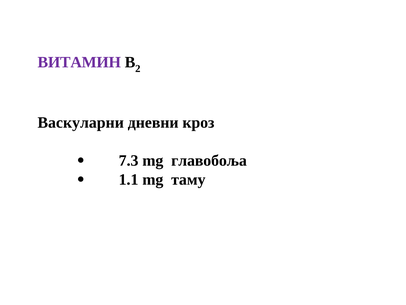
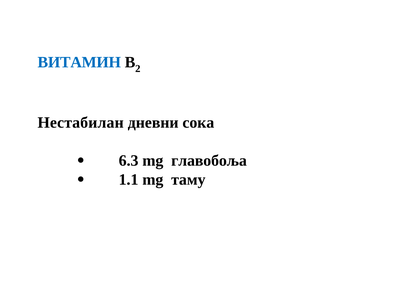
ВИТАМИН colour: purple -> blue
Васкуларни: Васкуларни -> Нестабилан
кроз: кроз -> сока
7.3: 7.3 -> 6.3
